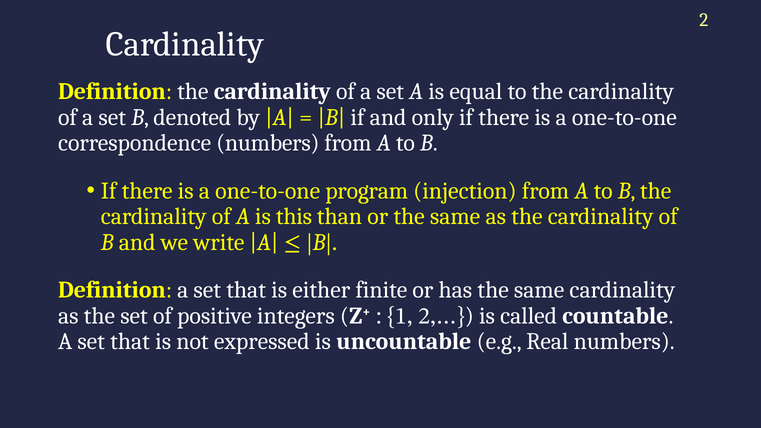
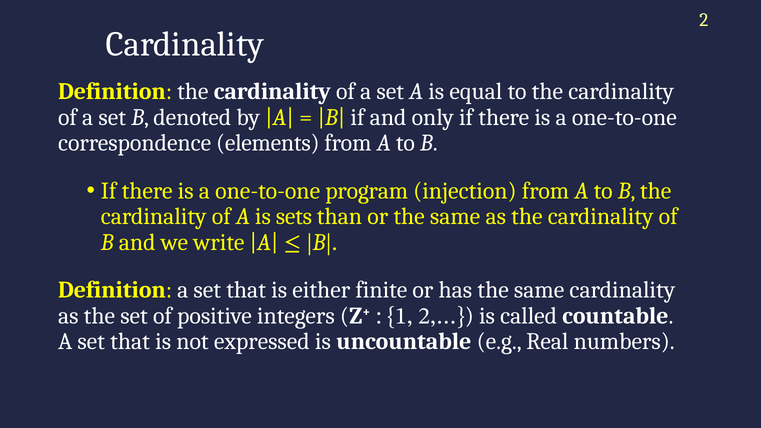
correspondence numbers: numbers -> elements
this: this -> sets
